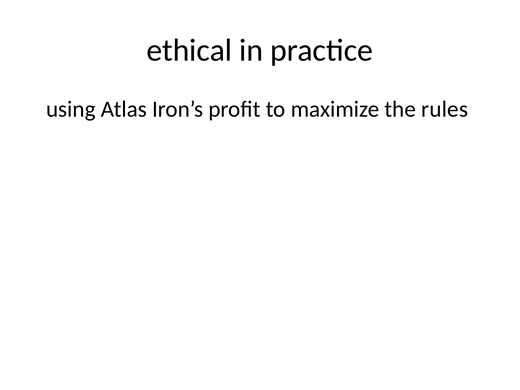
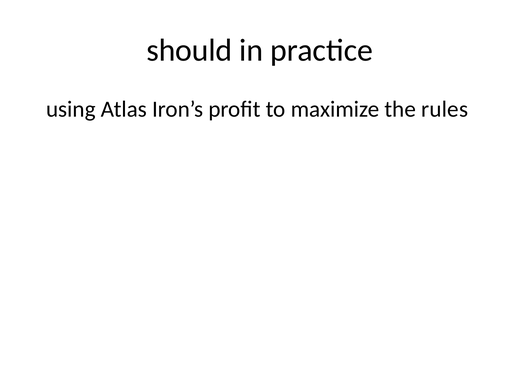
ethical: ethical -> should
